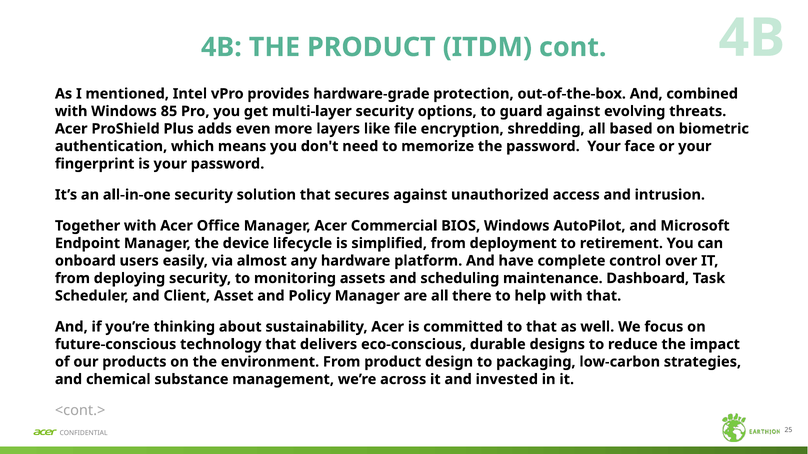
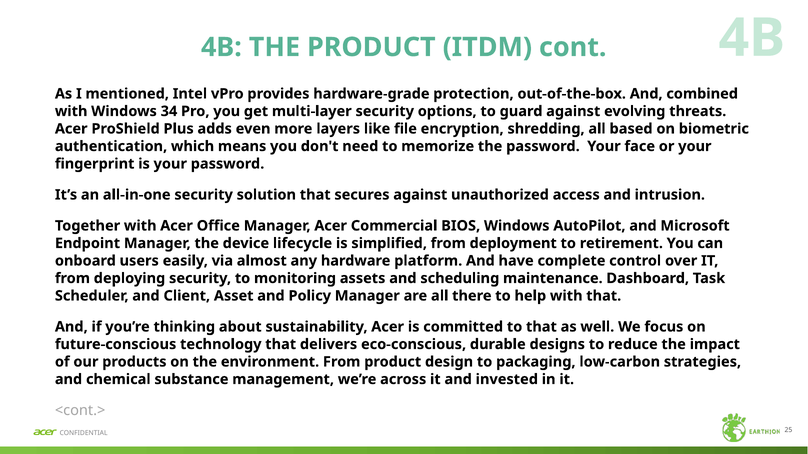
85: 85 -> 34
